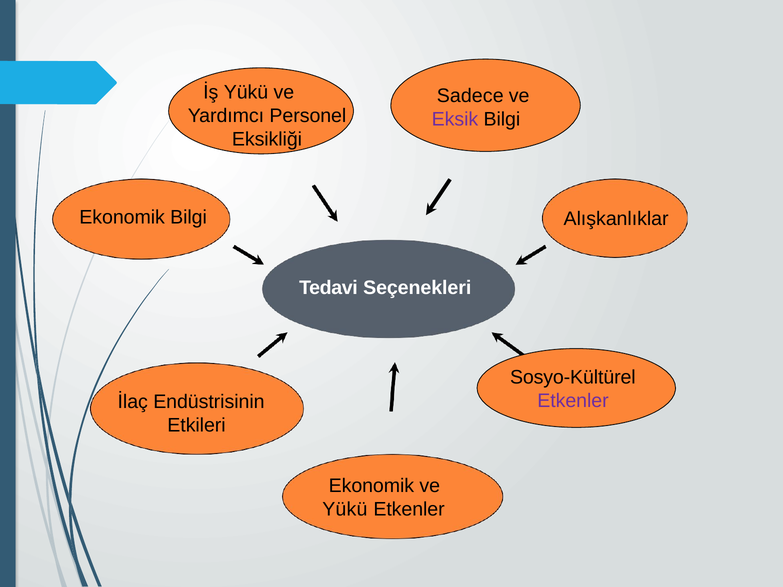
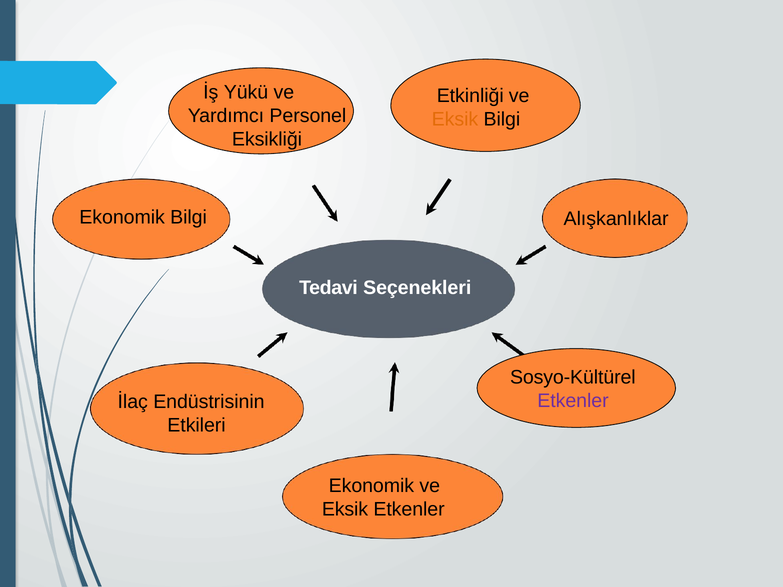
Sadece: Sadece -> Etkinliği
Eksik at (455, 120) colour: purple -> orange
Yükü at (345, 510): Yükü -> Eksik
